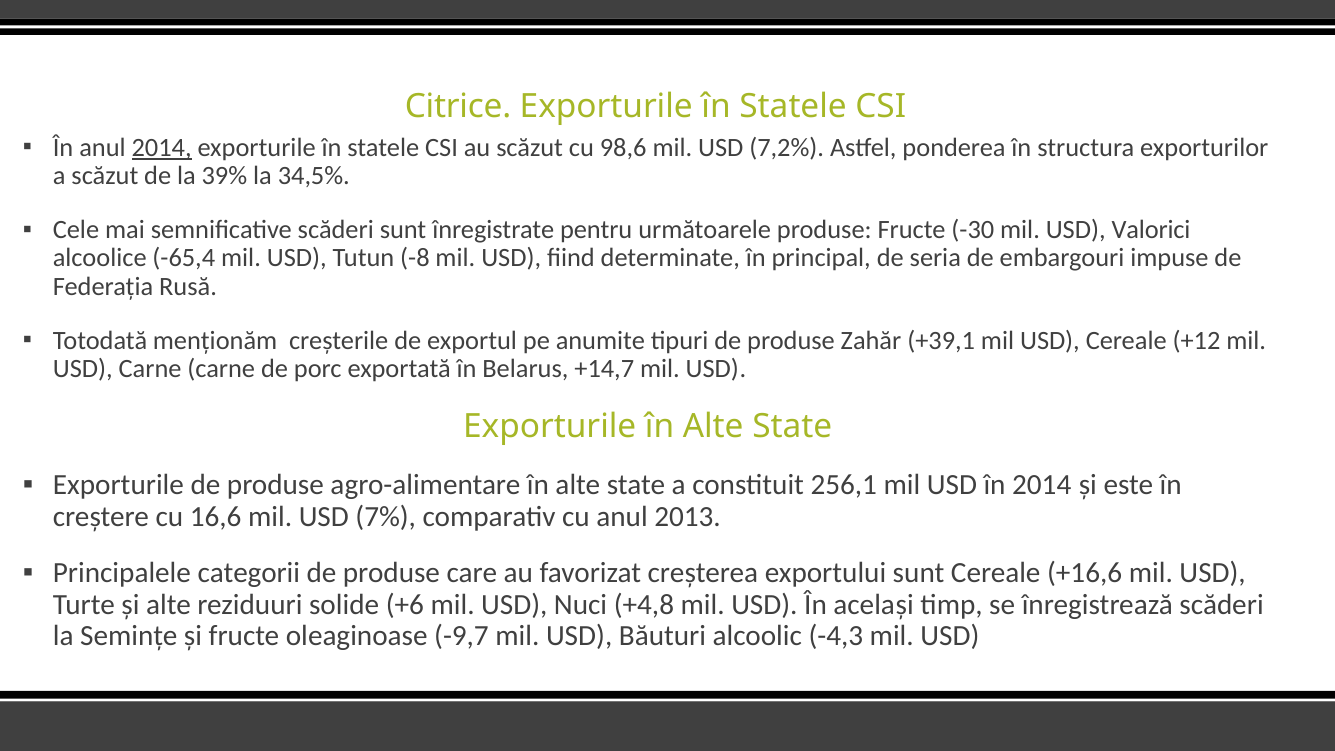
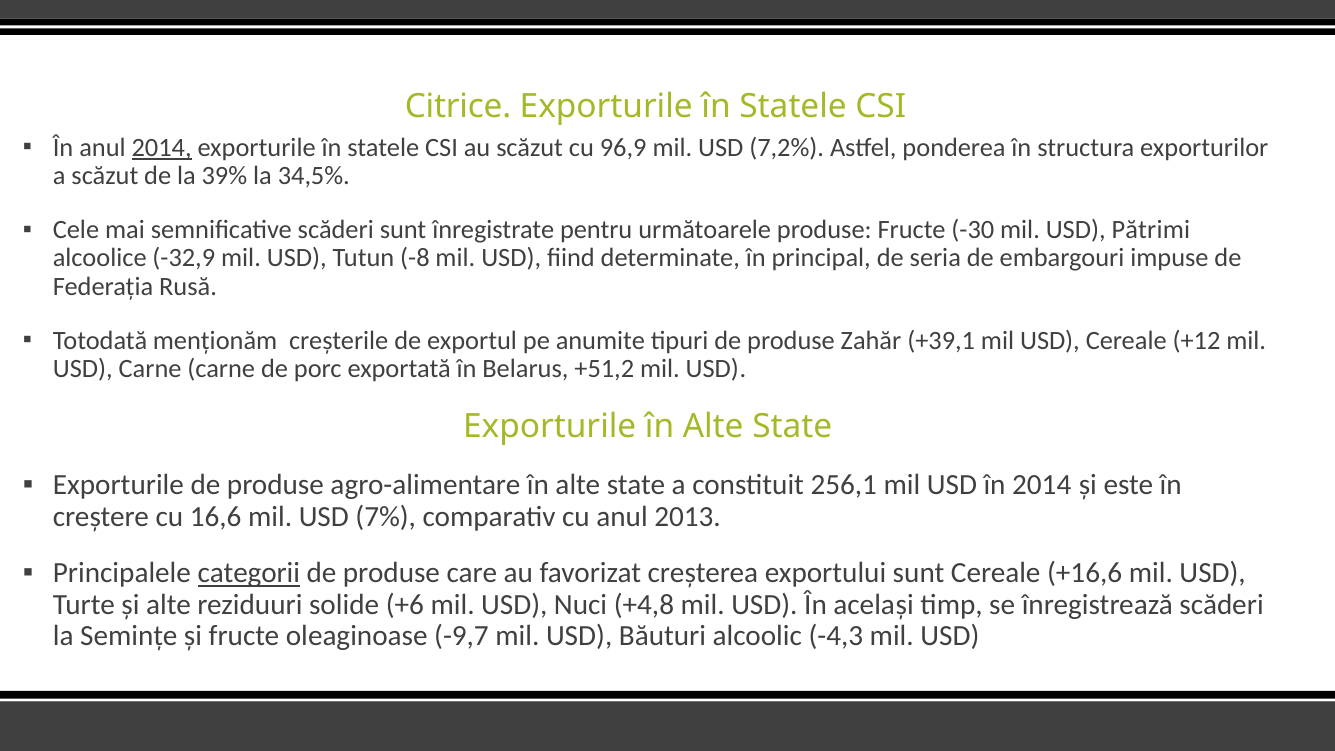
98,6: 98,6 -> 96,9
Valorici: Valorici -> Pătrimi
-65,4: -65,4 -> -32,9
+14,7: +14,7 -> +51,2
categorii underline: none -> present
